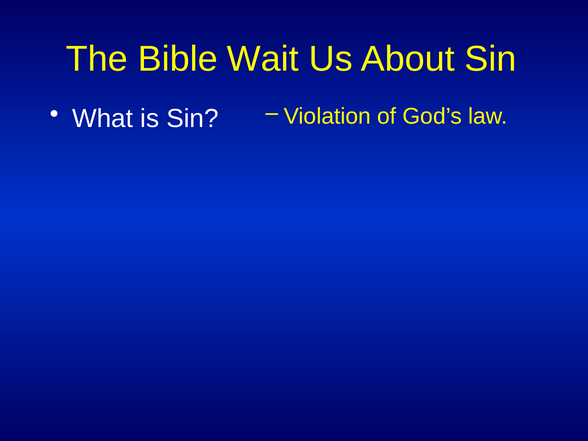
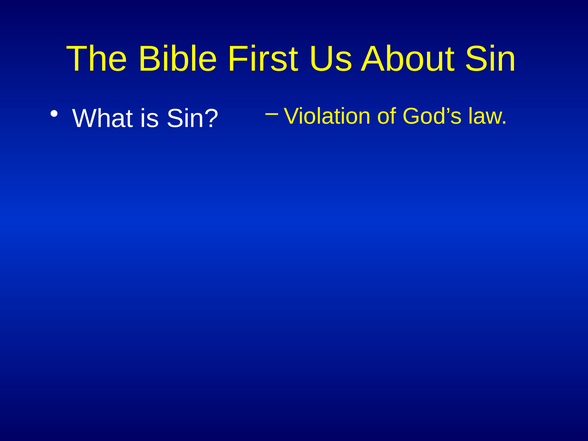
Wait: Wait -> First
